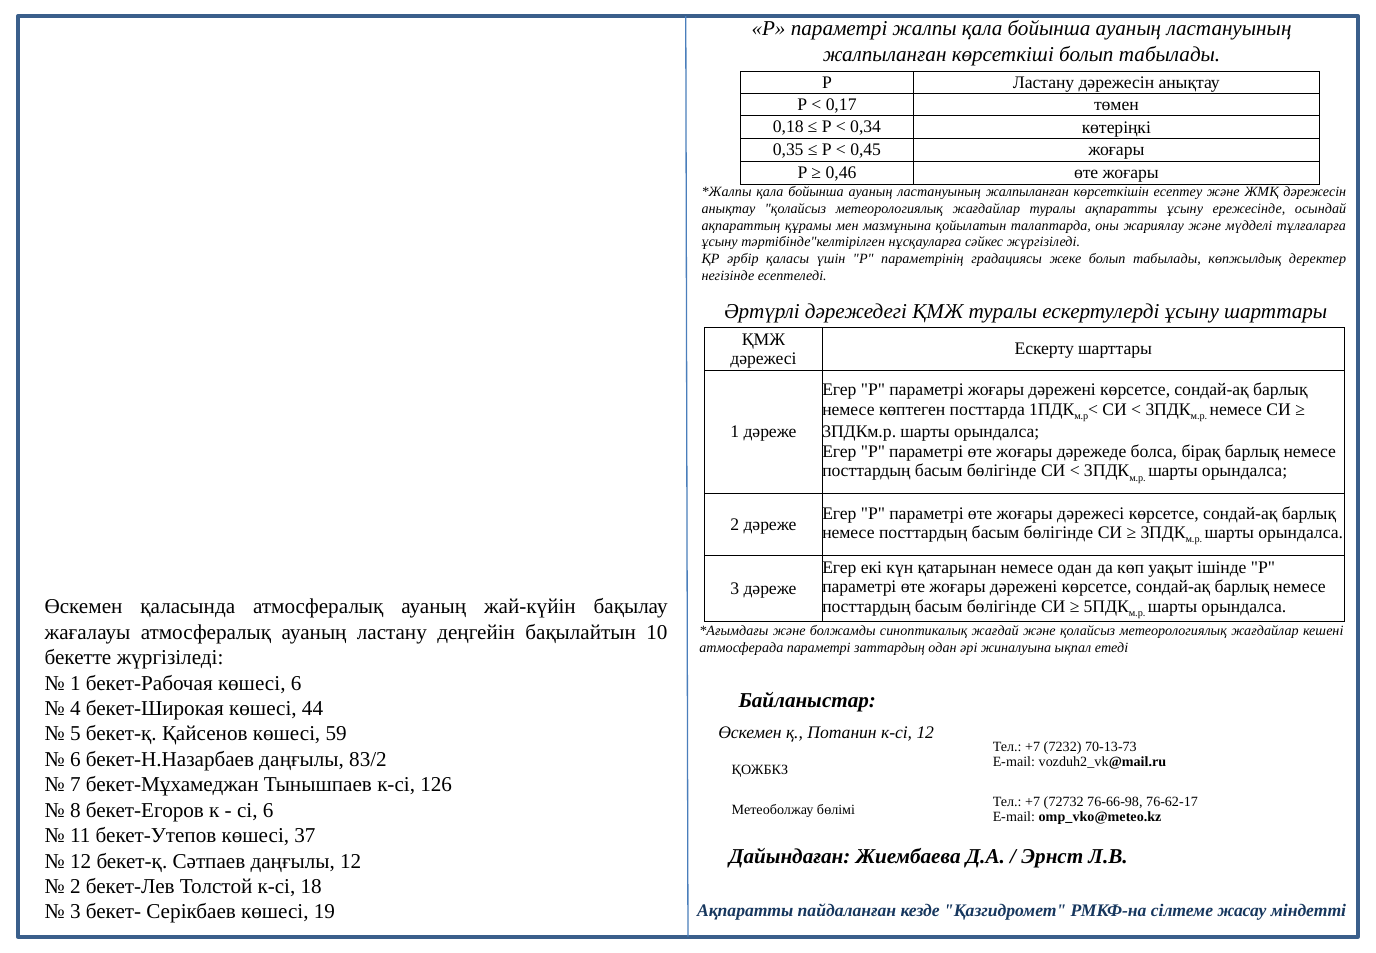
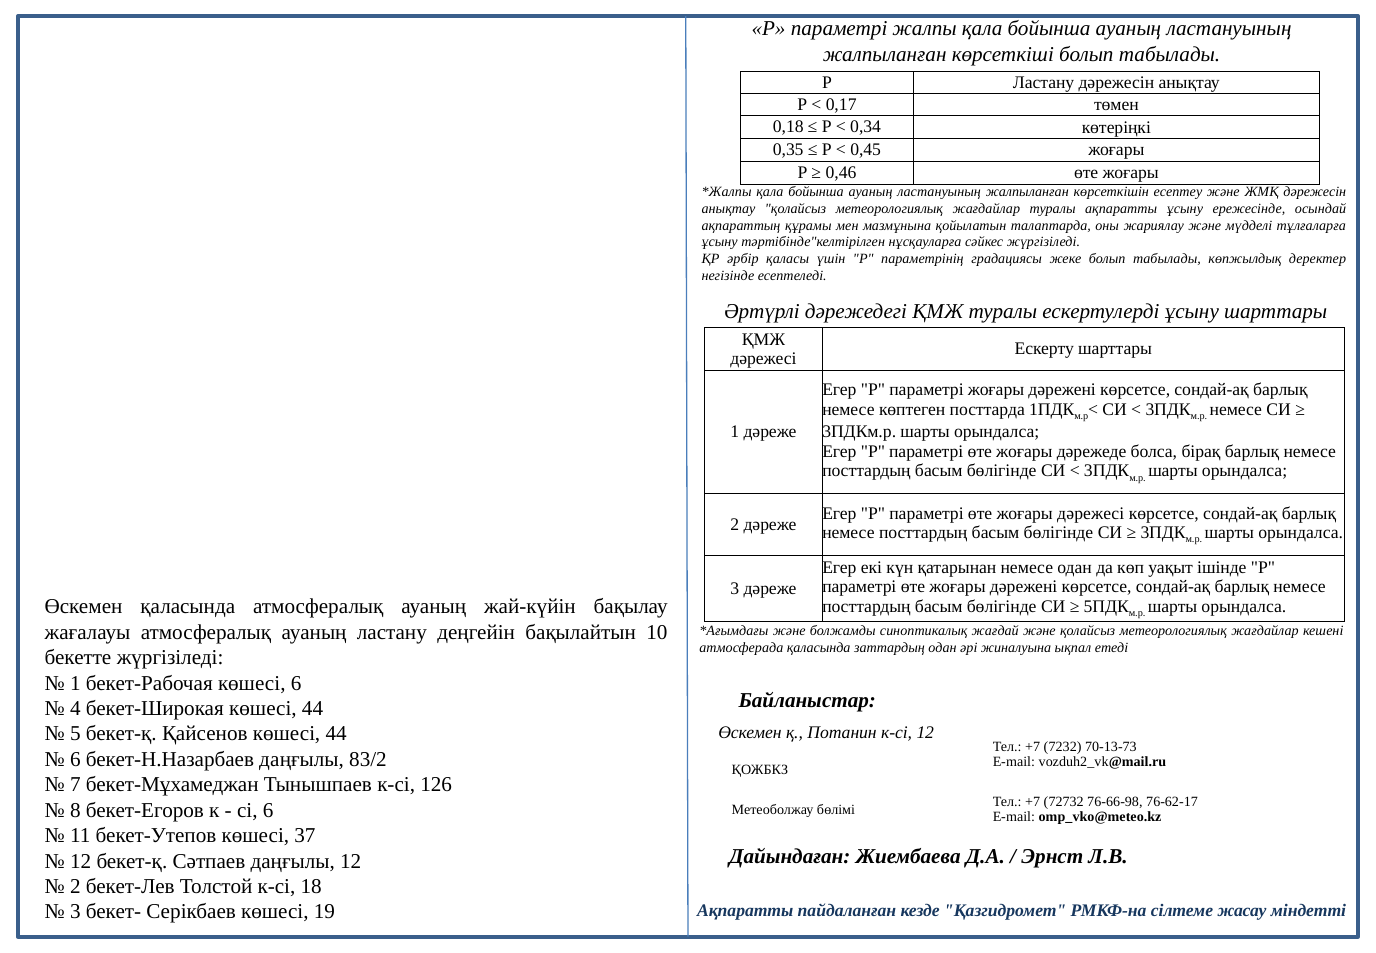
атмосферада параметрі: параметрі -> қаласында
Қайсенов көшесі 59: 59 -> 44
